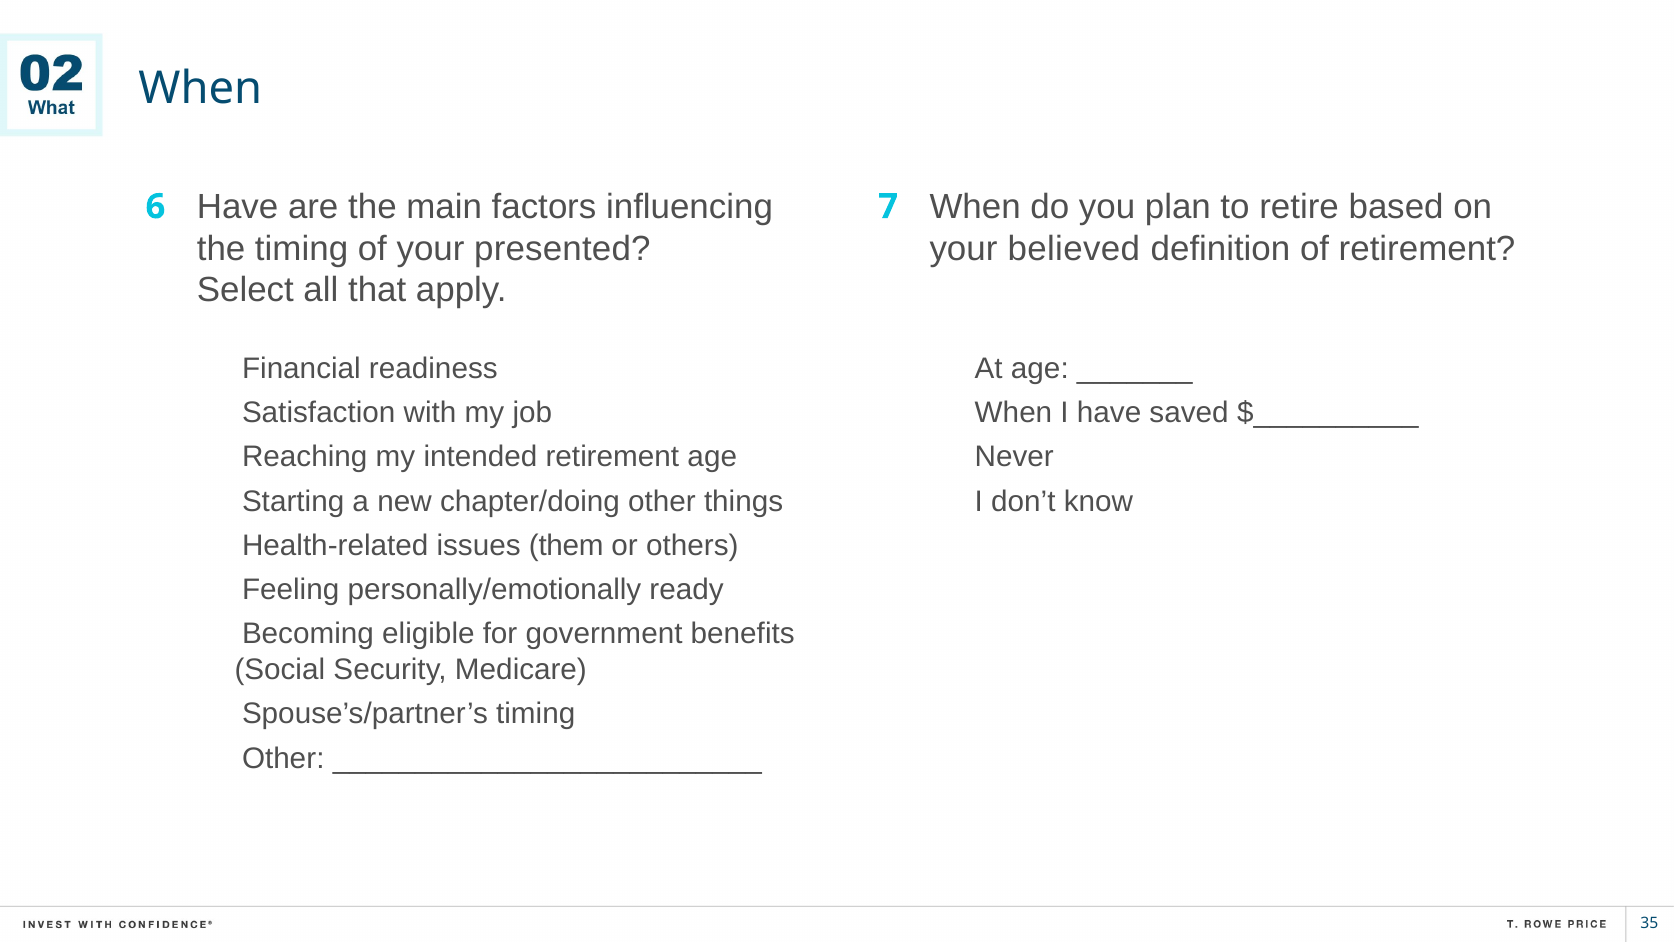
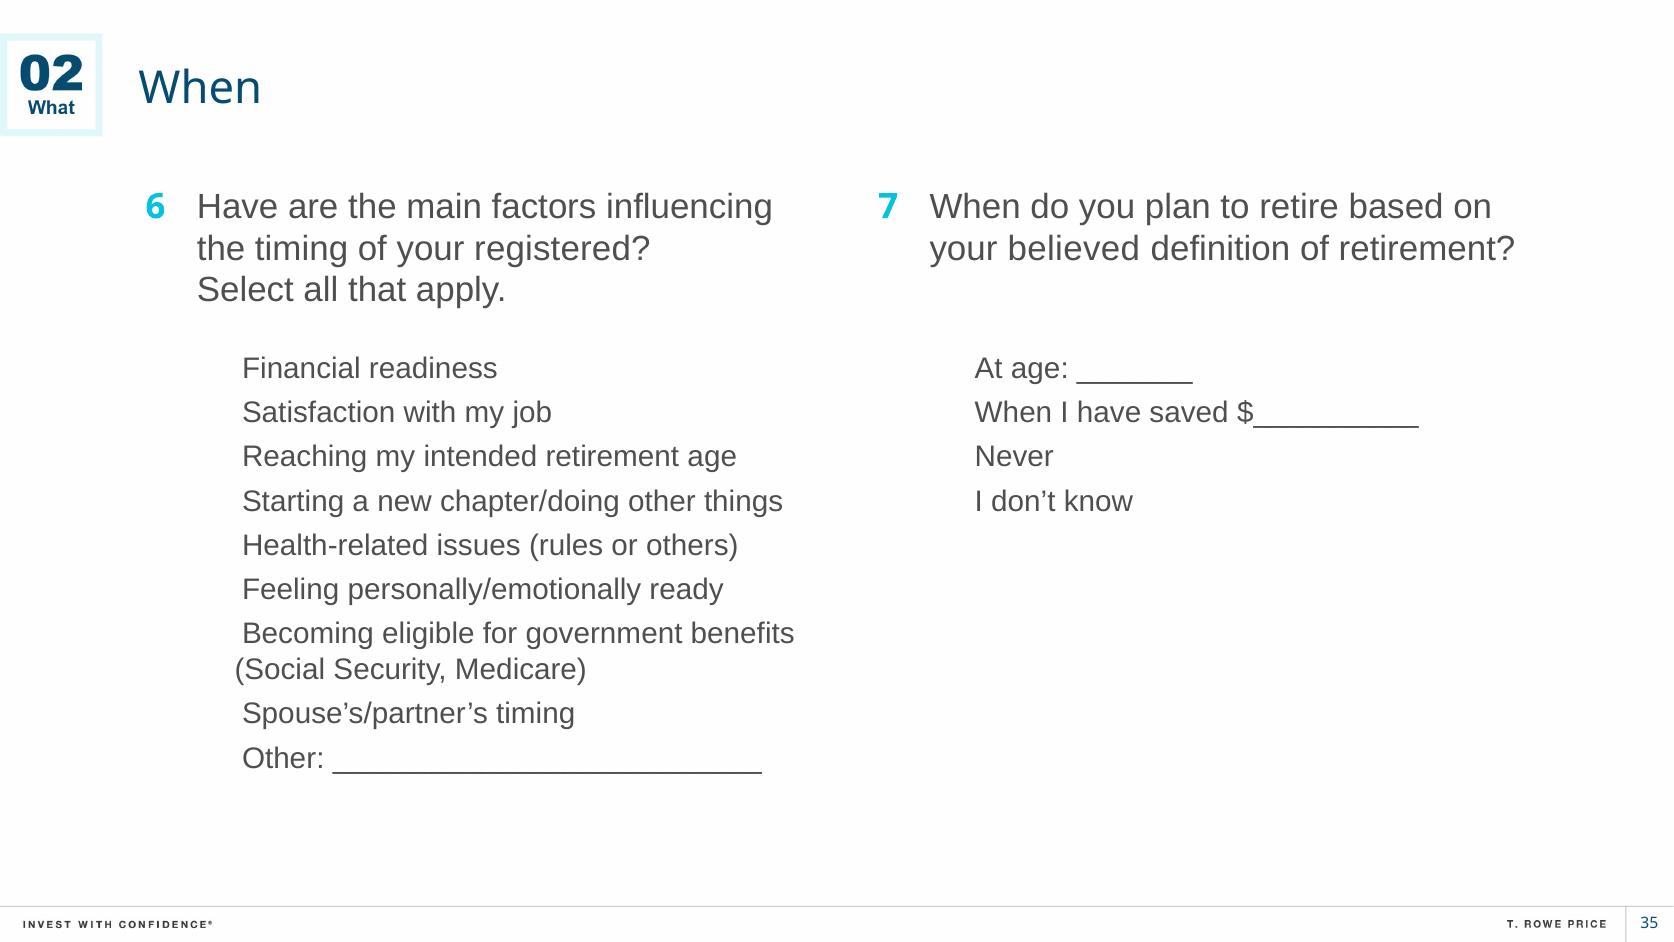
presented: presented -> registered
them: them -> rules
